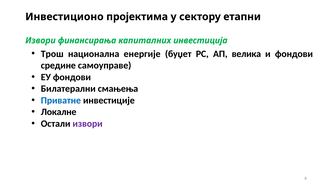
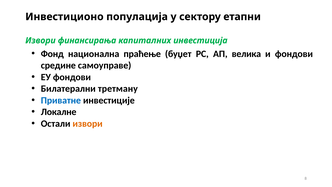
пројектима: пројектима -> популација
Трош: Трош -> Фонд
енергије: енергије -> праћење
смањења: смањења -> третману
извори at (88, 123) colour: purple -> orange
